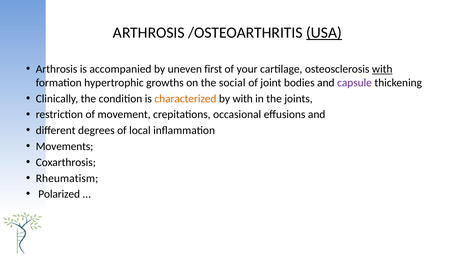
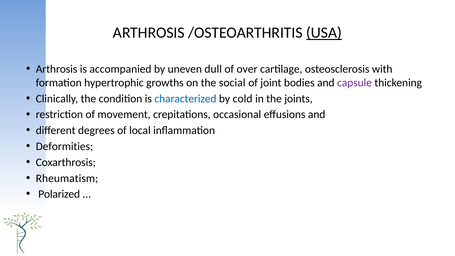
first: first -> dull
your: your -> over
with at (382, 69) underline: present -> none
characterized colour: orange -> blue
by with: with -> cold
Movements: Movements -> Deformities
